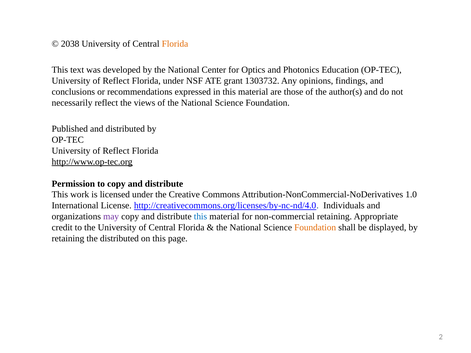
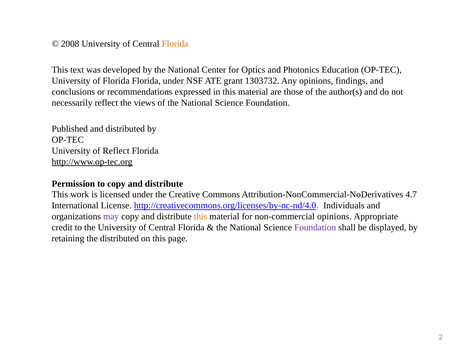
2038: 2038 -> 2008
Reflect at (116, 81): Reflect -> Florida
1.0: 1.0 -> 4.7
this at (200, 217) colour: blue -> orange
non-commercial retaining: retaining -> opinions
Foundation at (315, 228) colour: orange -> purple
